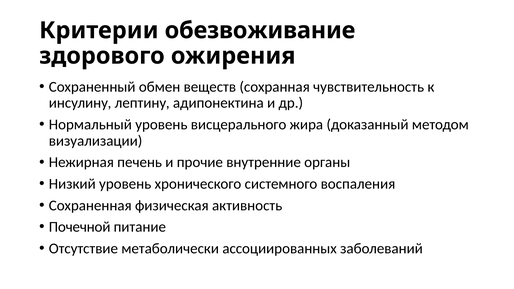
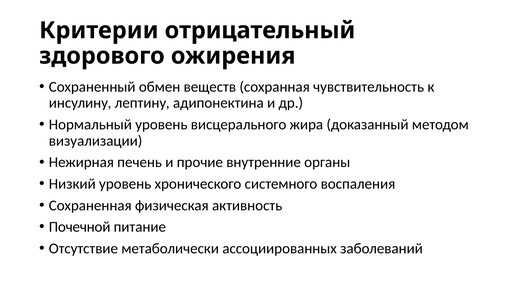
обезвоживание: обезвоживание -> отрицательный
